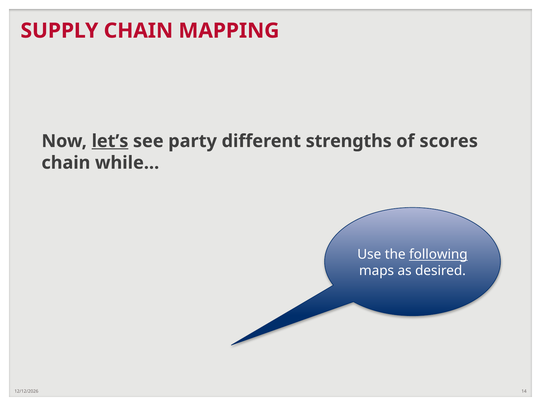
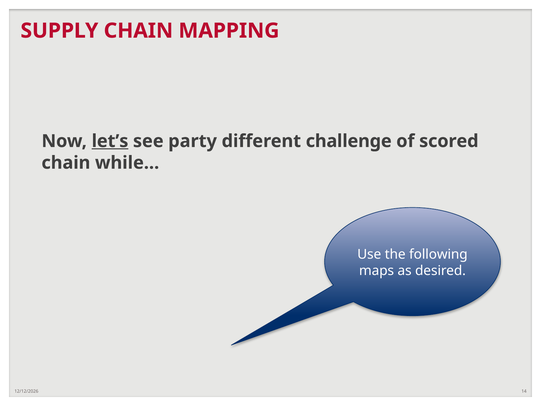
strengths: strengths -> challenge
scores: scores -> scored
following underline: present -> none
